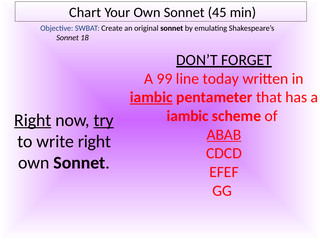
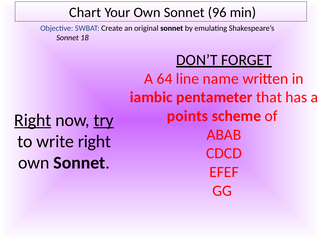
45: 45 -> 96
99: 99 -> 64
today: today -> name
iambic at (151, 97) underline: present -> none
iambic at (188, 116): iambic -> points
ABAB underline: present -> none
